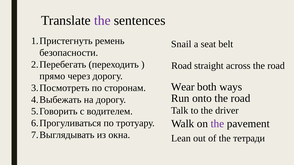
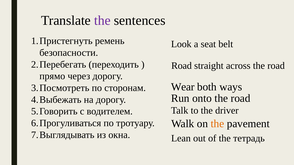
Snail: Snail -> Look
the at (217, 124) colour: purple -> orange
тетради: тетради -> тетрадь
